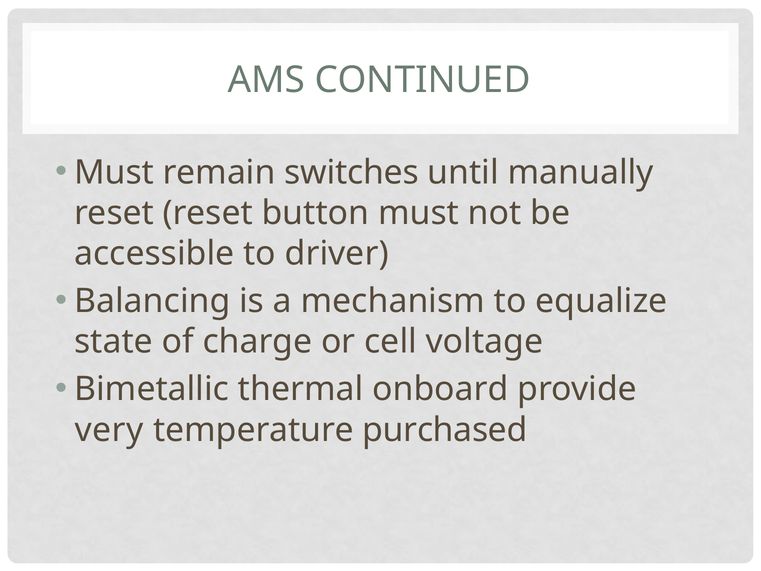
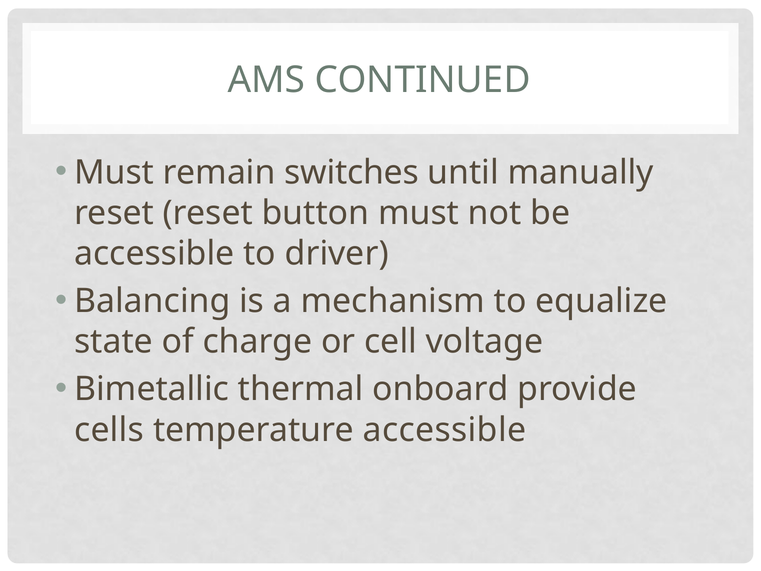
very: very -> cells
temperature purchased: purchased -> accessible
